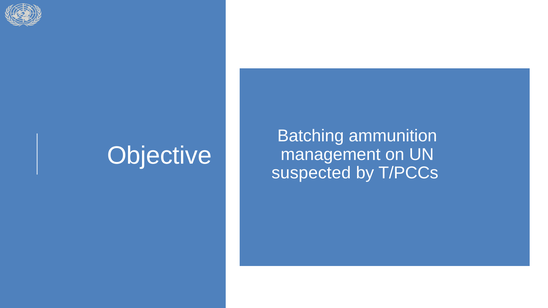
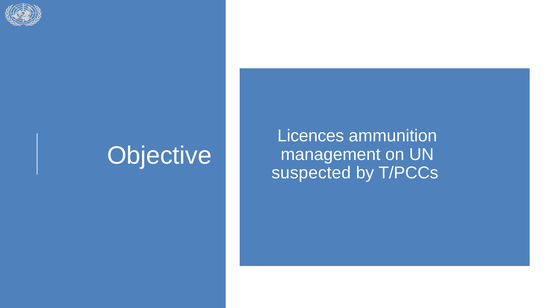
Batching: Batching -> Licences
